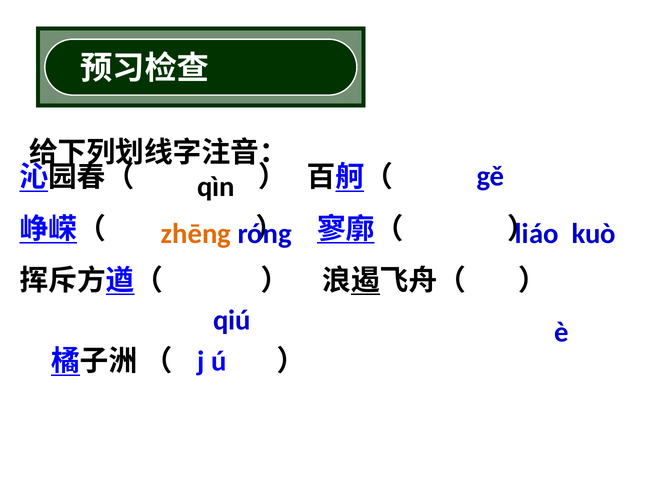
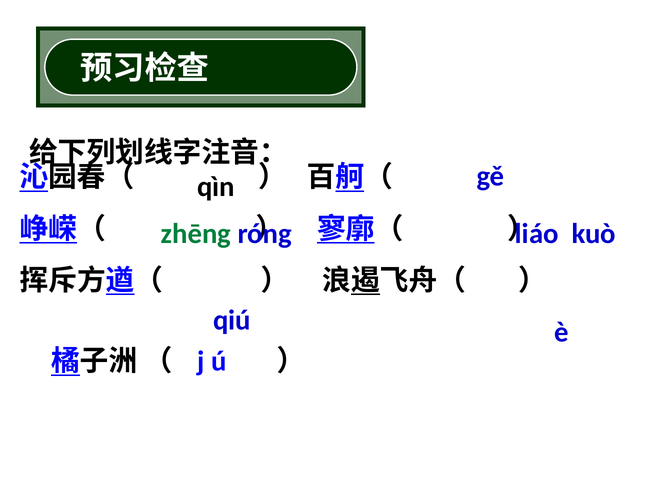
zhēng colour: orange -> green
